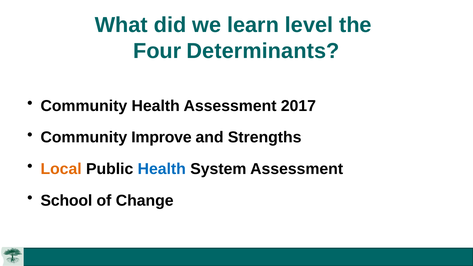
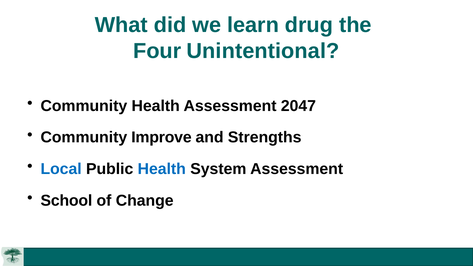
level: level -> drug
Determinants: Determinants -> Unintentional
2017: 2017 -> 2047
Local colour: orange -> blue
